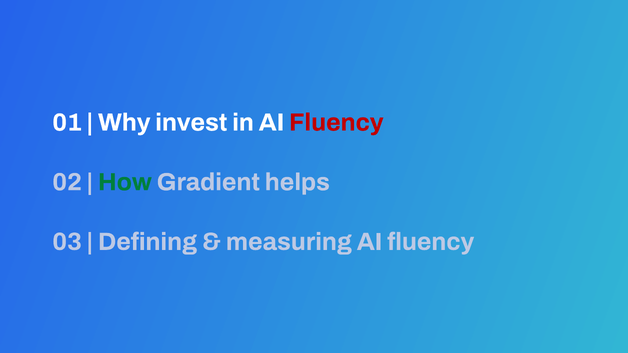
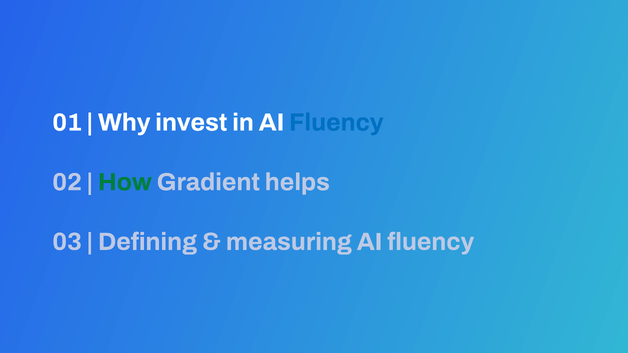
Fluency at (336, 123) colour: red -> blue
